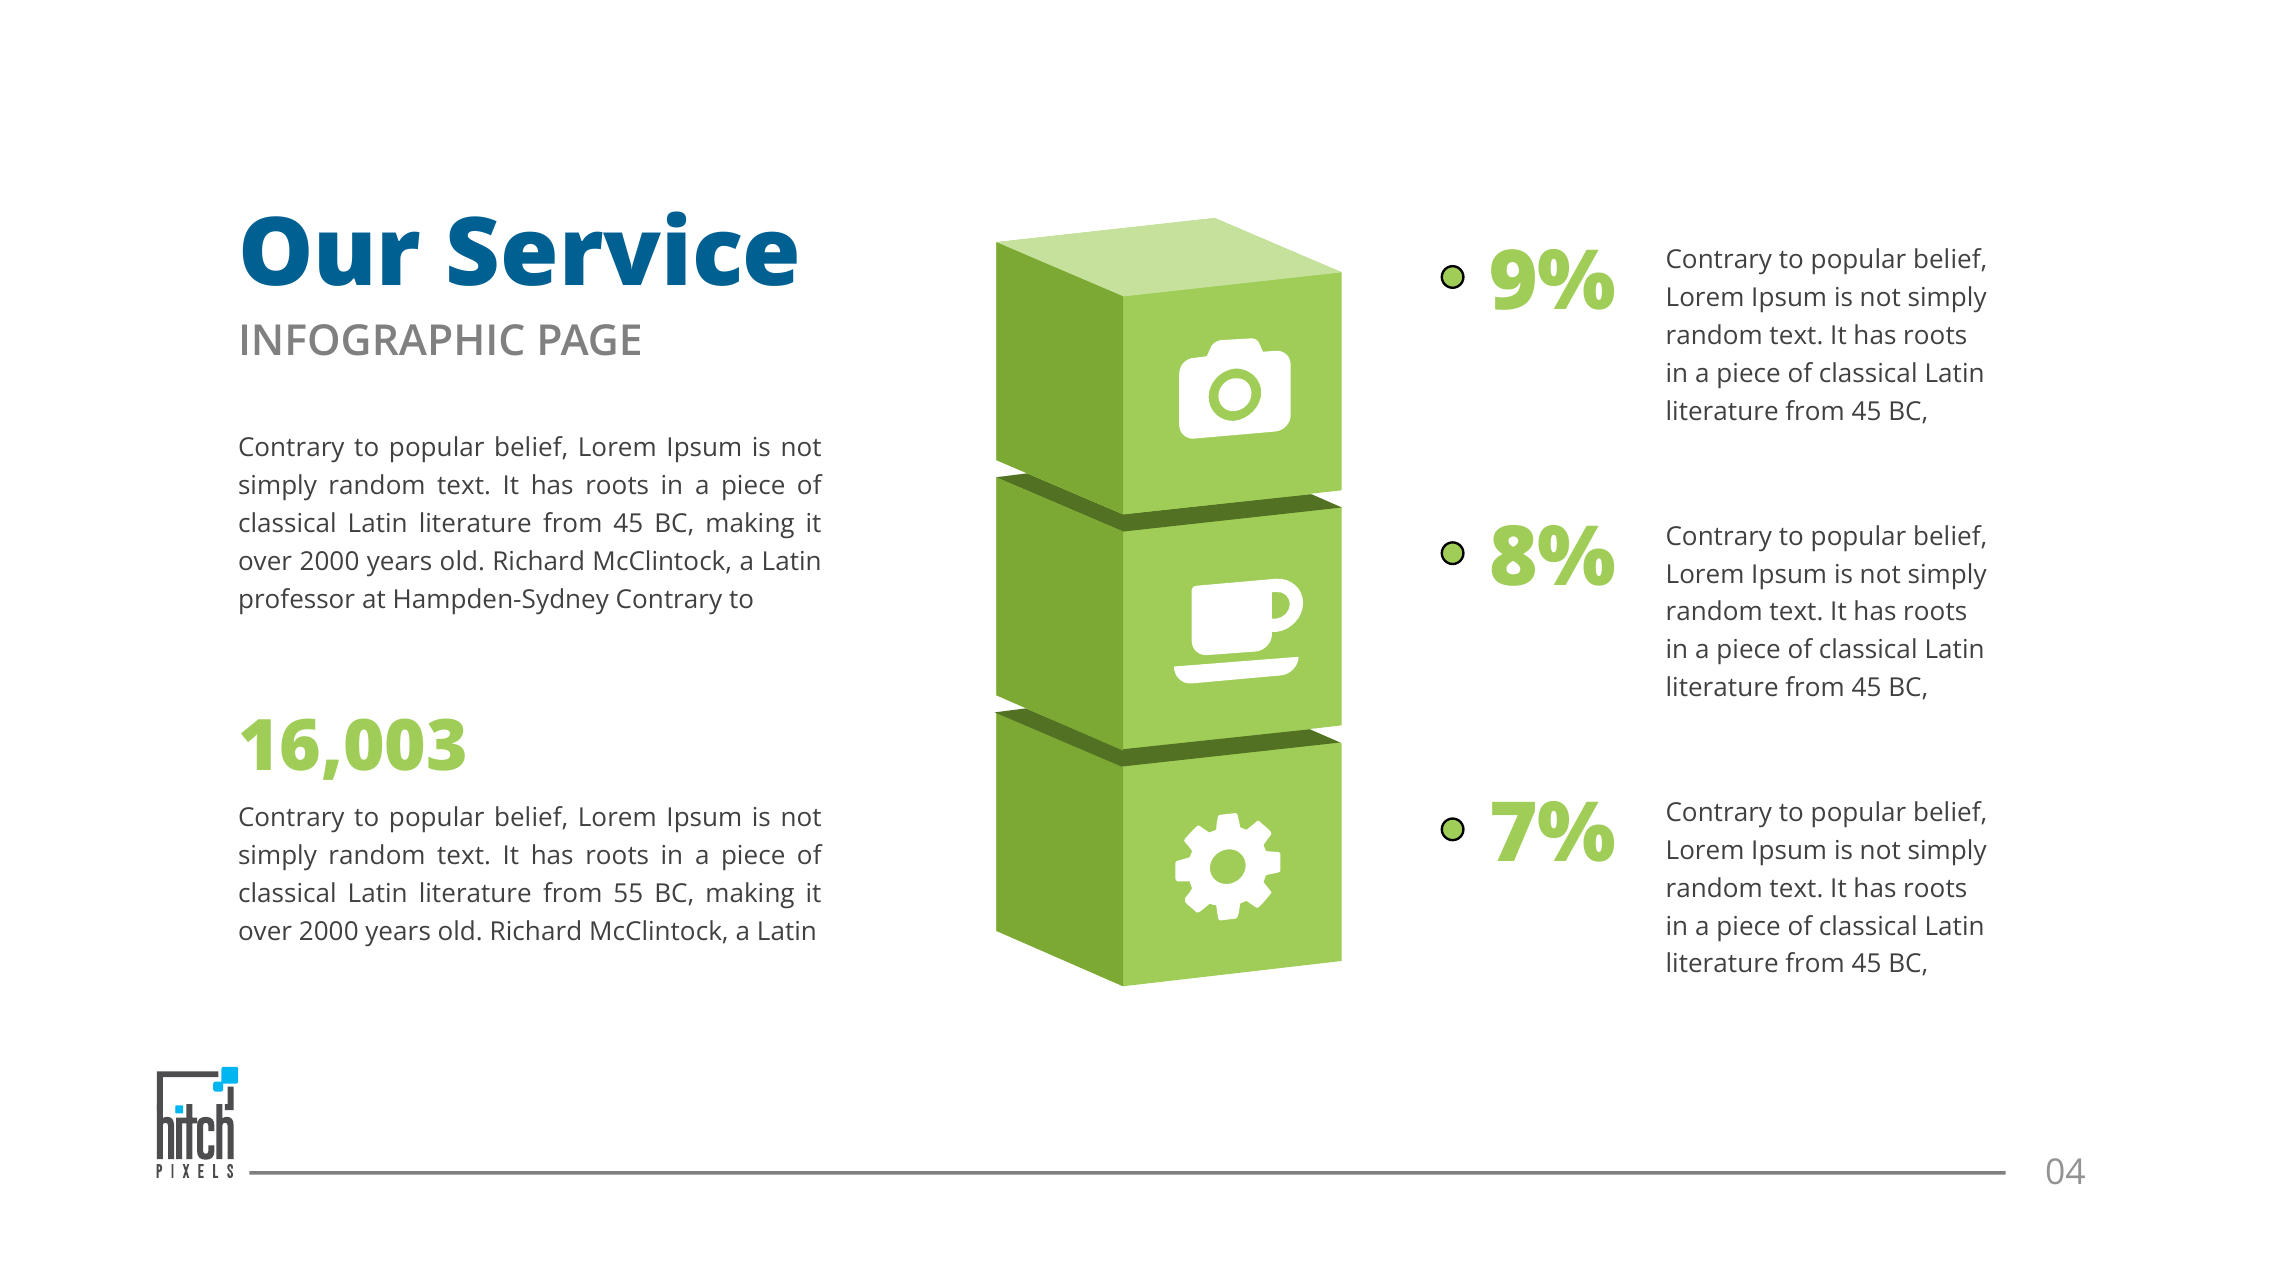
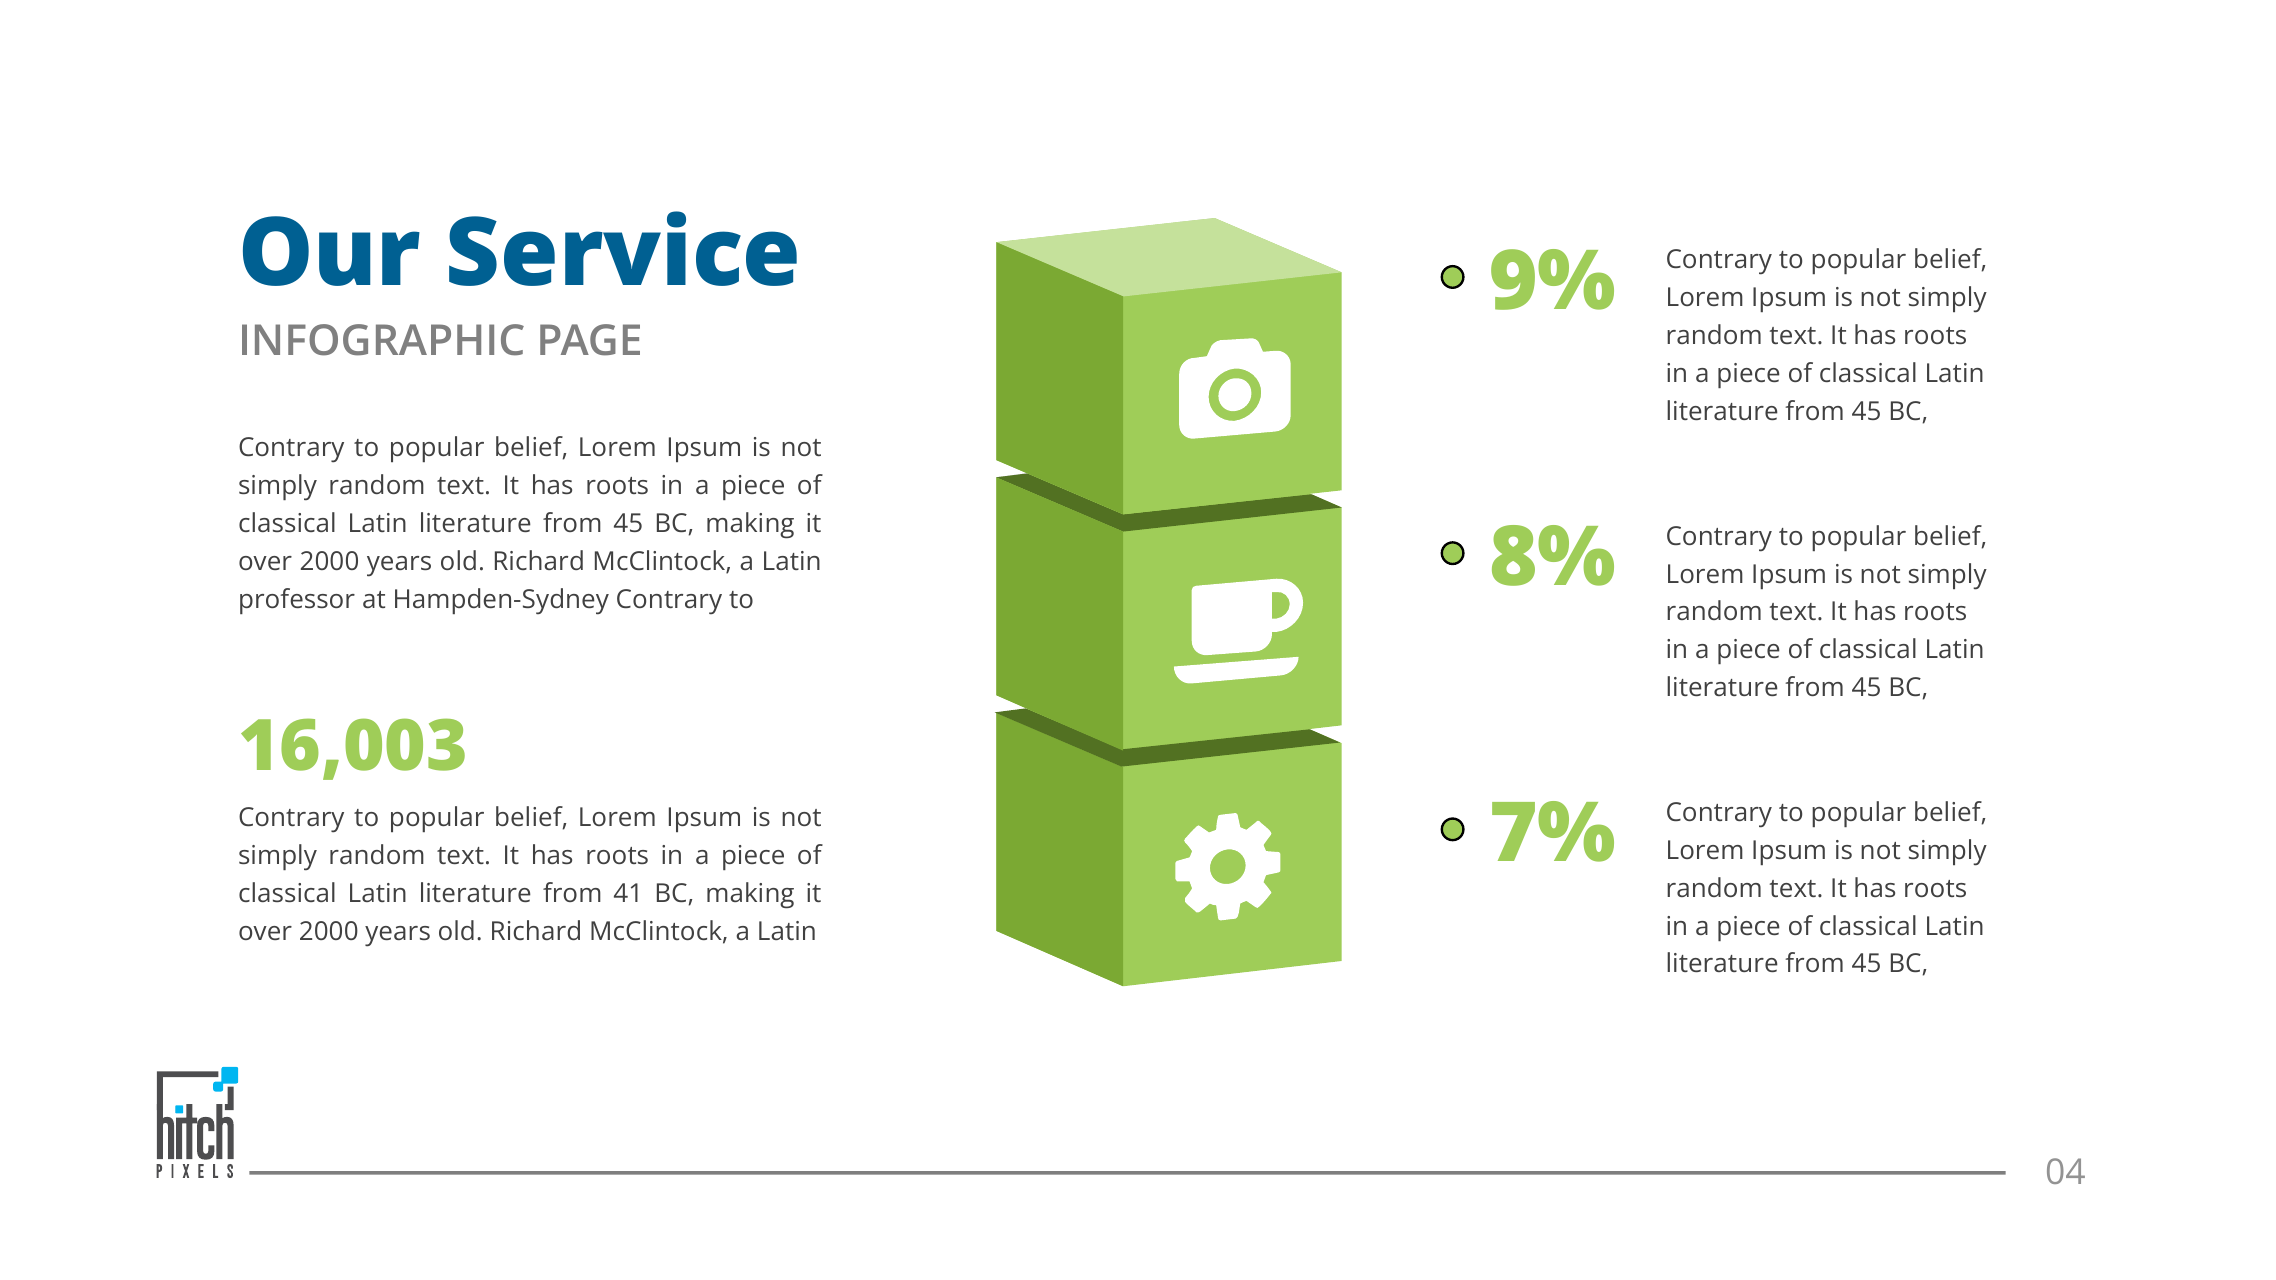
55: 55 -> 41
